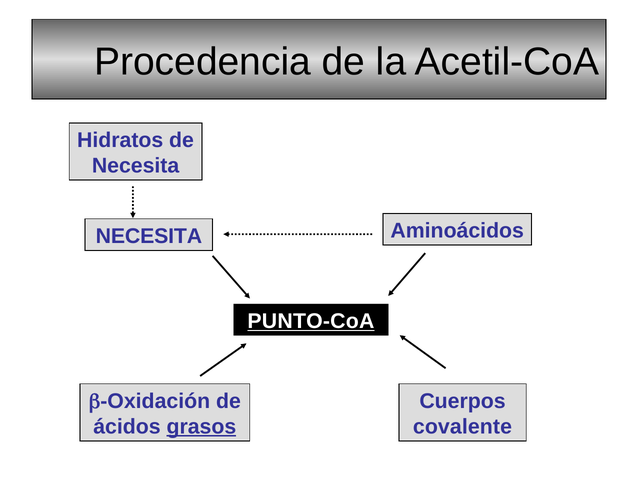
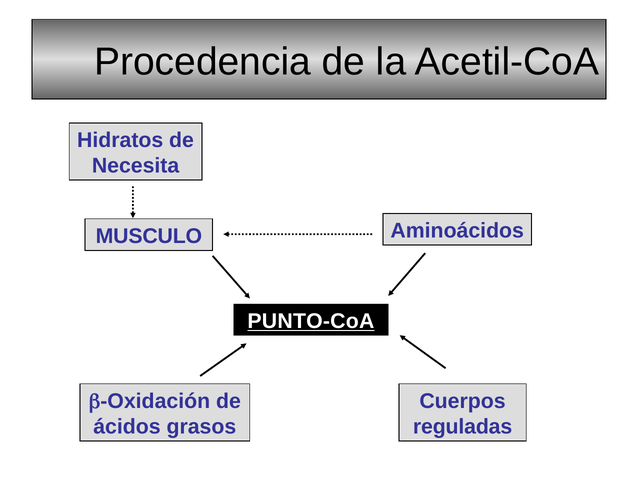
NECESITA at (149, 236): NECESITA -> MUSCULO
grasos underline: present -> none
covalente: covalente -> reguladas
